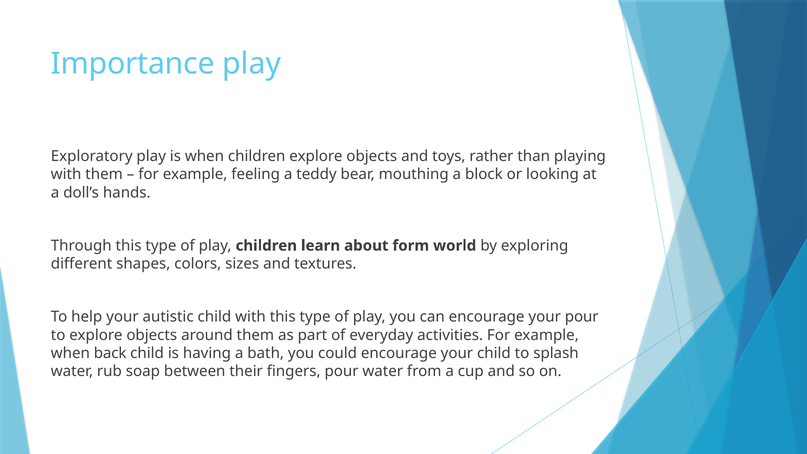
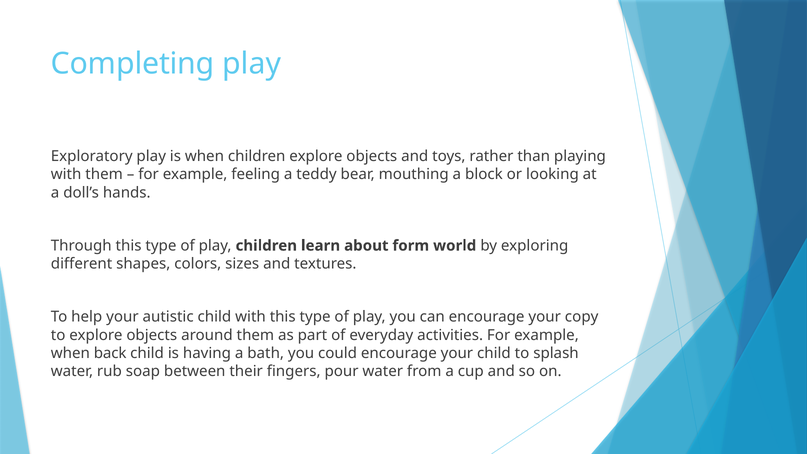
Importance: Importance -> Completing
your pour: pour -> copy
